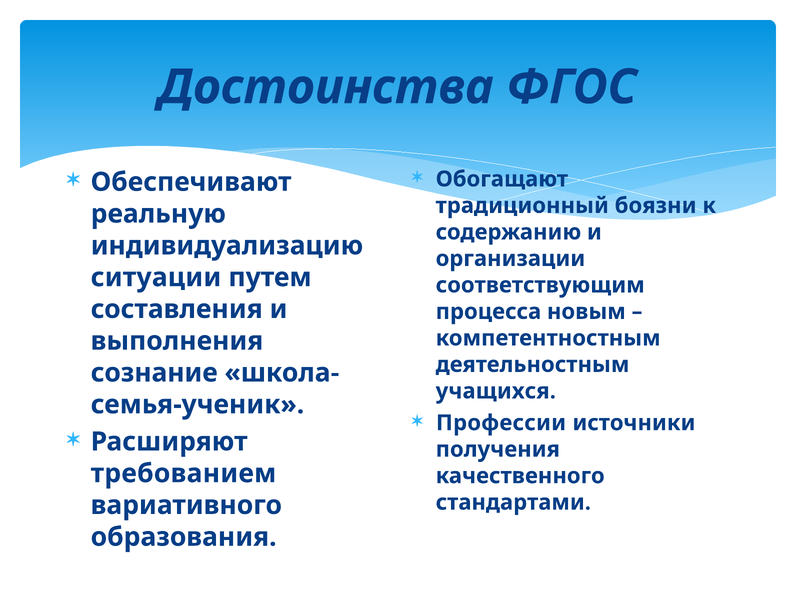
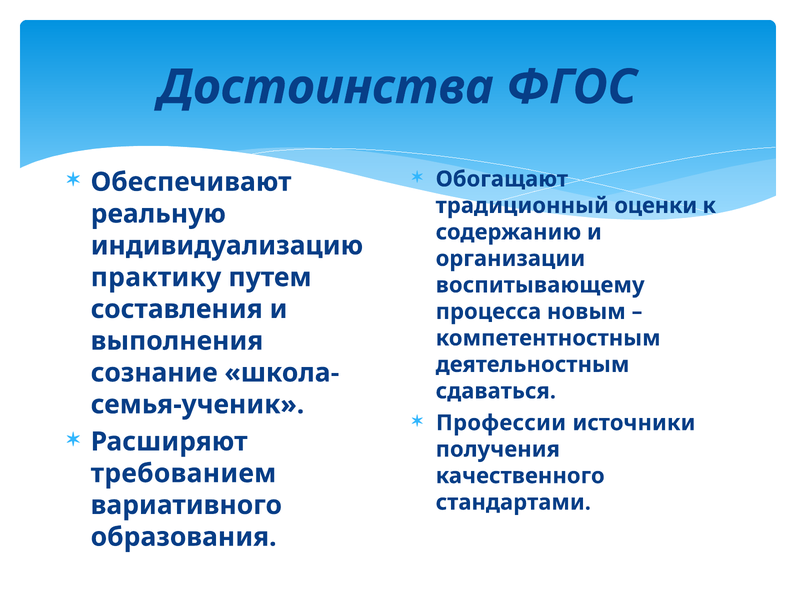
боязни: боязни -> оценки
ситуации: ситуации -> практику
соответствующим: соответствующим -> воспитывающему
учащихся: учащихся -> сдаваться
